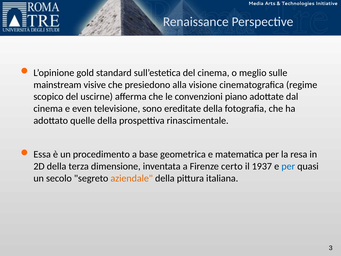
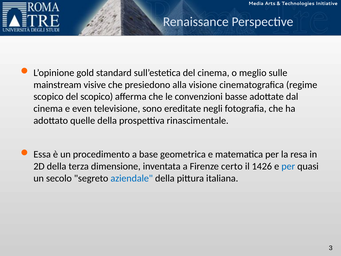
del uscirne: uscirne -> scopico
piano: piano -> basse
ereditate della: della -> negli
1937: 1937 -> 1426
aziendale colour: orange -> blue
